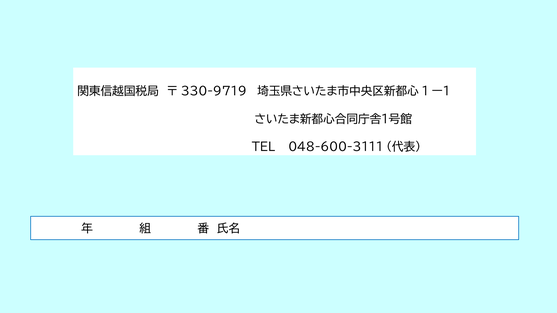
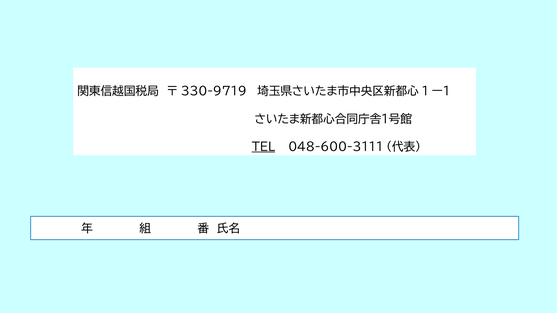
TEL underline: none -> present
